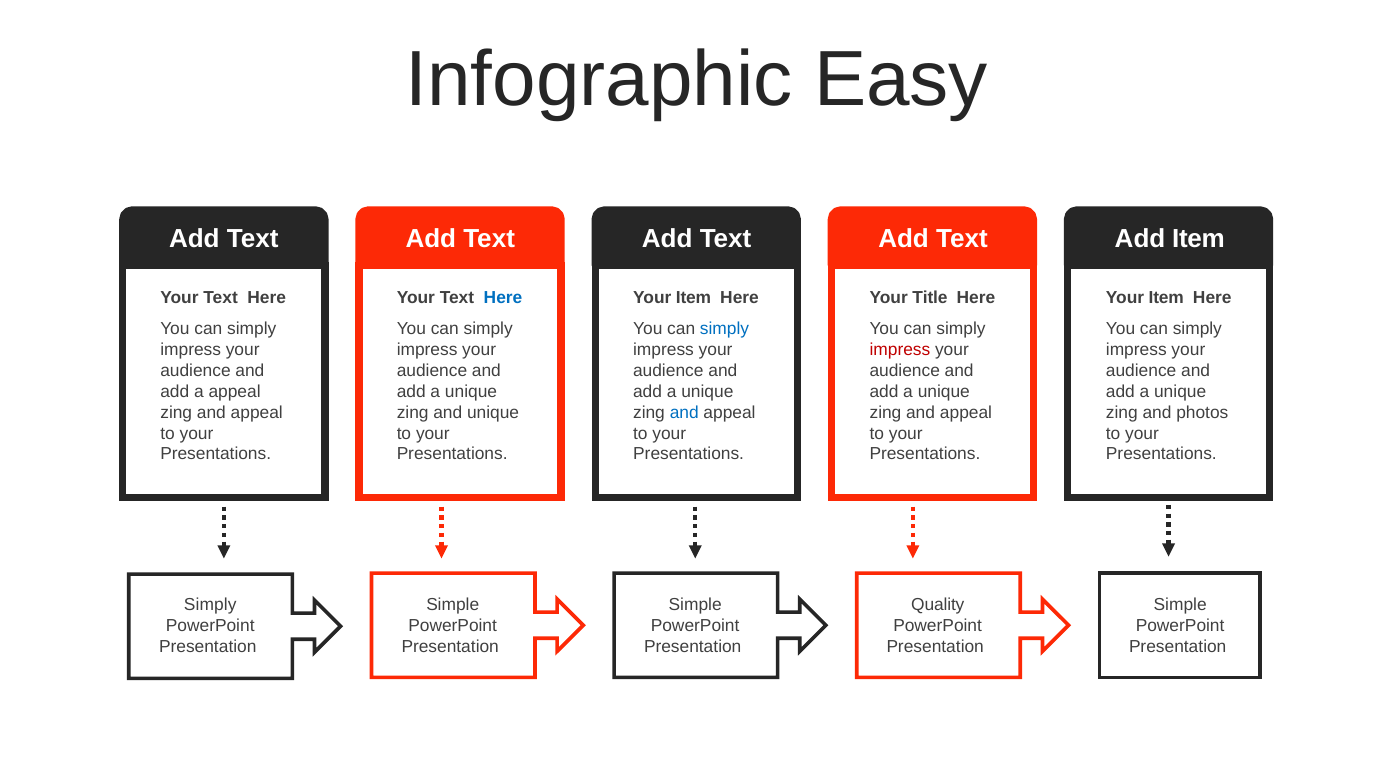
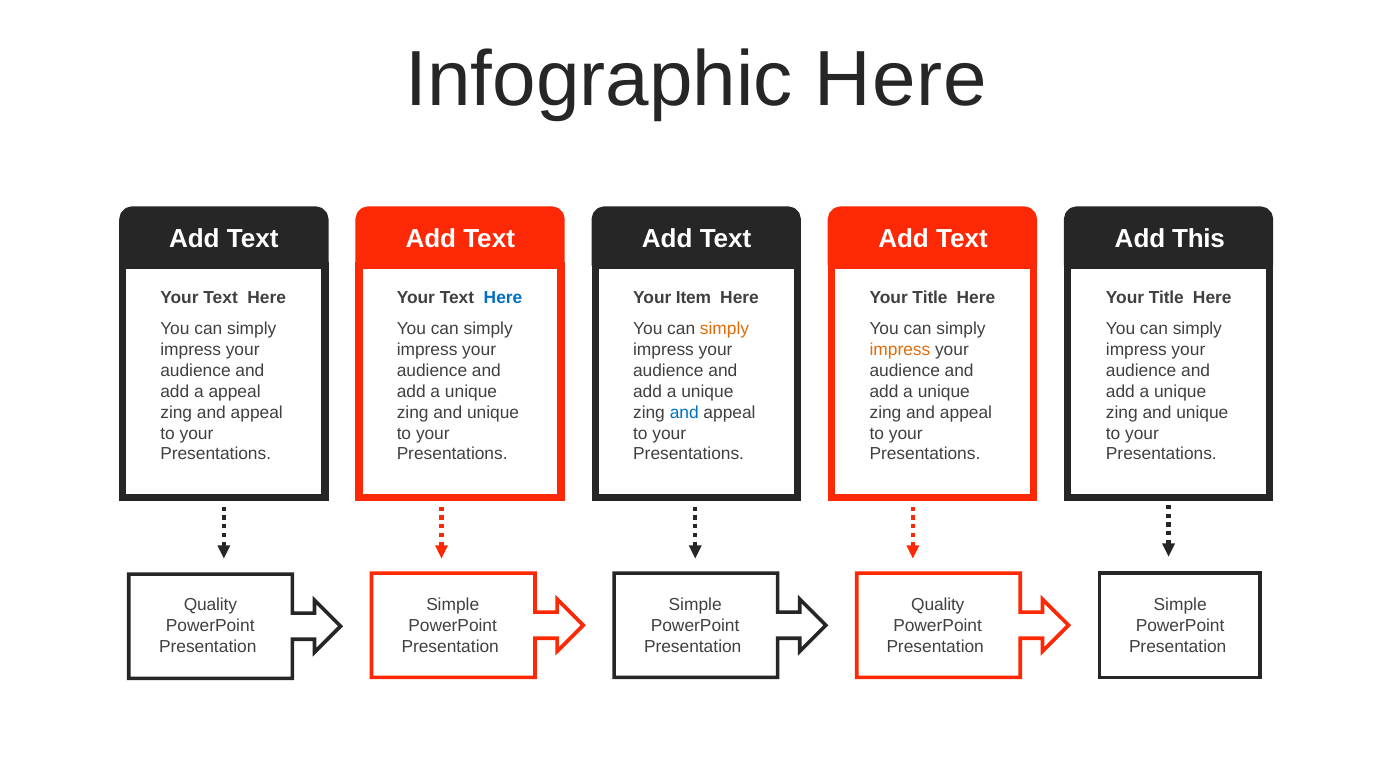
Infographic Easy: Easy -> Here
Add Item: Item -> This
Item at (1166, 298): Item -> Title
simply at (725, 329) colour: blue -> orange
impress at (900, 350) colour: red -> orange
photos at (1202, 413): photos -> unique
Simply at (210, 605): Simply -> Quality
